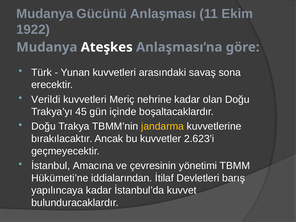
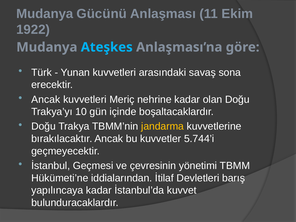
Ateşkes colour: white -> light blue
Verildi at (46, 99): Verildi -> Ancak
45: 45 -> 10
2.623’i: 2.623’i -> 5.744’i
Amacına: Amacına -> Geçmesi
